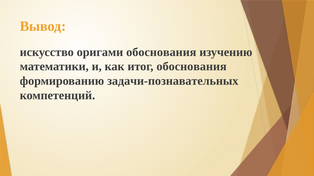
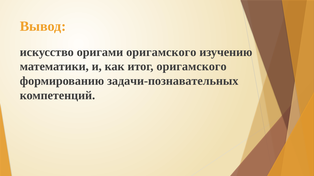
оригами обоснования: обоснования -> оригамского
итог обоснования: обоснования -> оригамского
